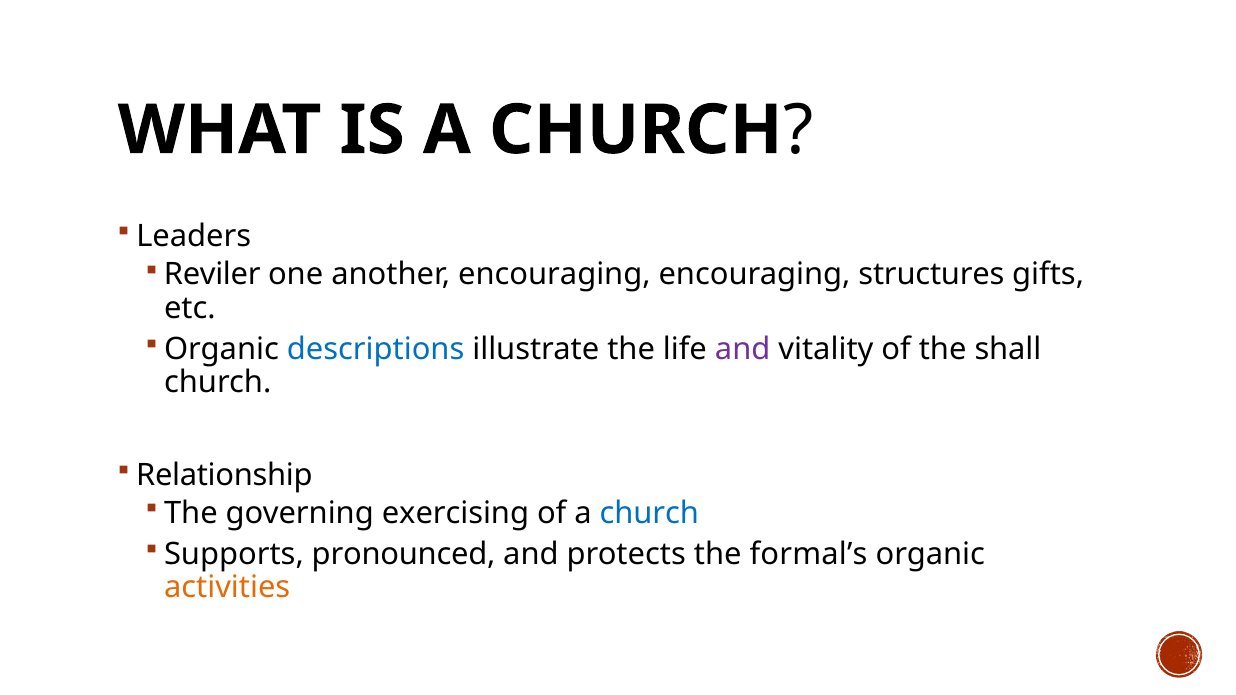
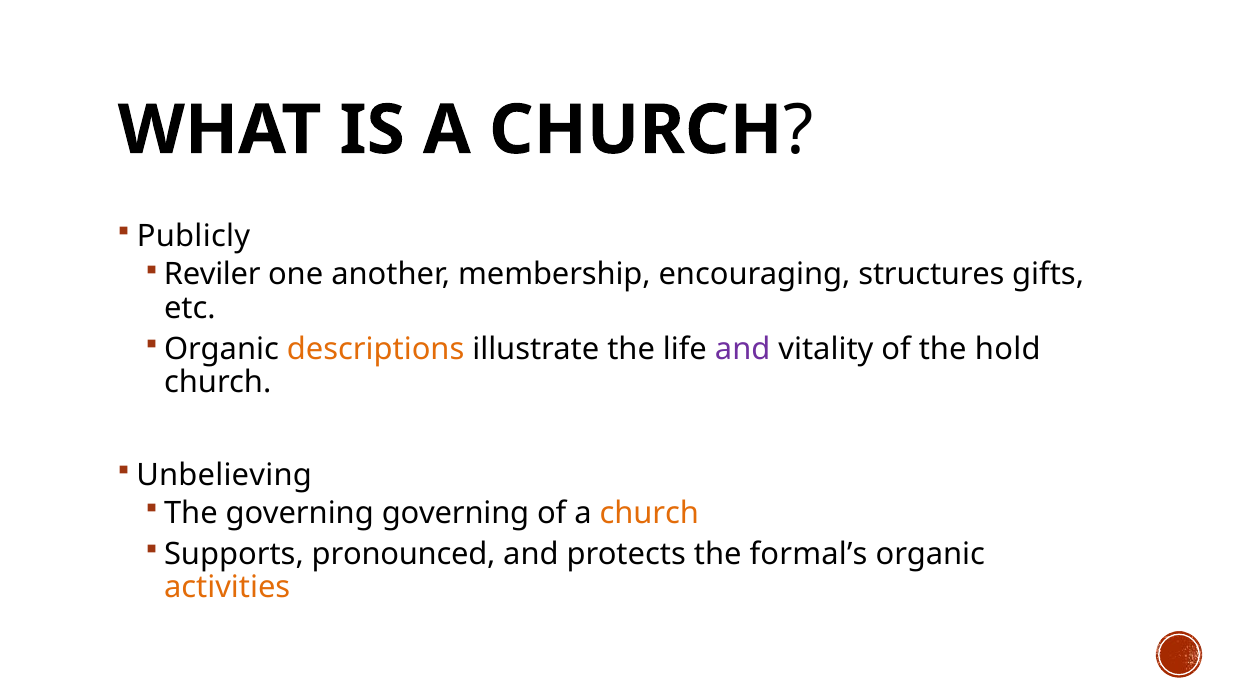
Leaders: Leaders -> Publicly
another encouraging: encouraging -> membership
descriptions colour: blue -> orange
shall: shall -> hold
Relationship: Relationship -> Unbelieving
governing exercising: exercising -> governing
church at (649, 514) colour: blue -> orange
